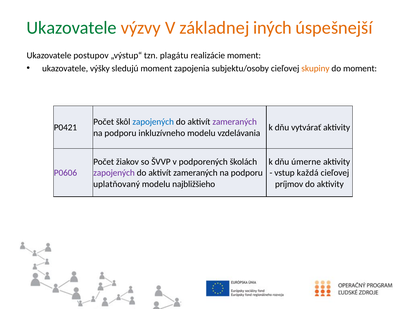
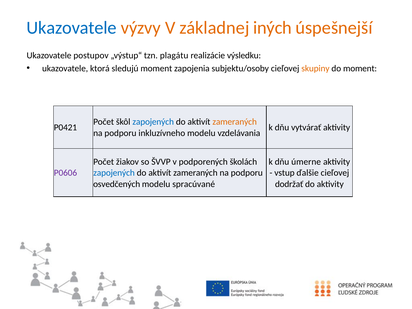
Ukazovatele at (72, 28) colour: green -> blue
realizácie moment: moment -> výsledku
výšky: výšky -> ktorá
zameraných at (235, 122) colour: purple -> orange
zapojených at (114, 173) colour: purple -> blue
každá: každá -> ďalšie
uplatňovaný: uplatňovaný -> osvedčených
najbližšieho: najbližšieho -> spracúvané
príjmov: príjmov -> dodržať
